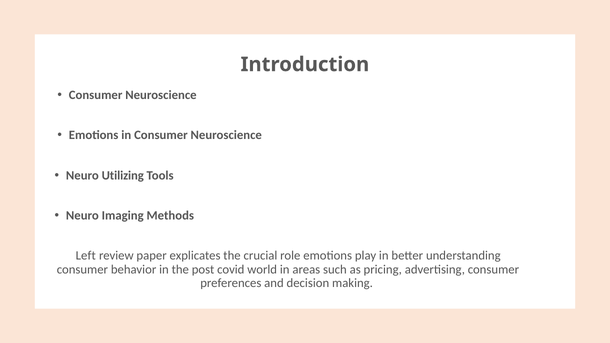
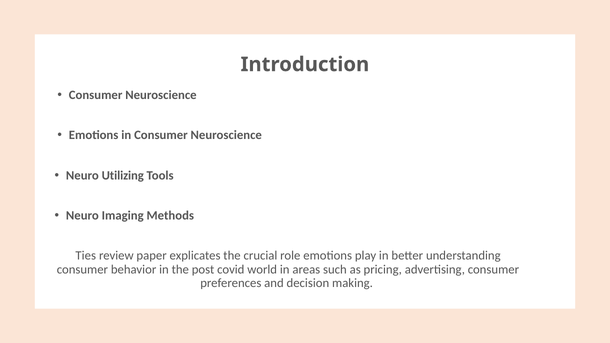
Left: Left -> Ties
